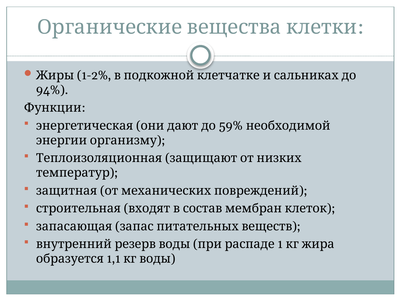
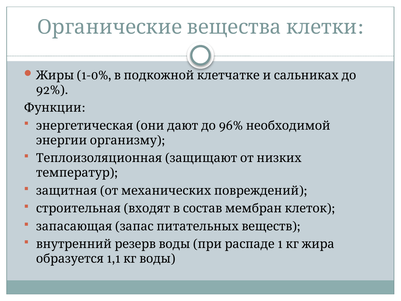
1-2%: 1-2% -> 1-0%
94%: 94% -> 92%
59%: 59% -> 96%
